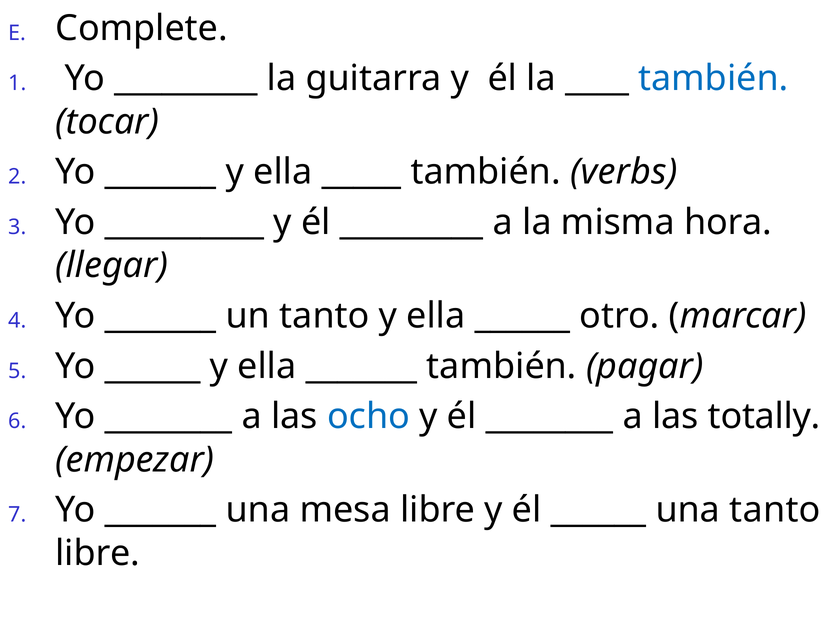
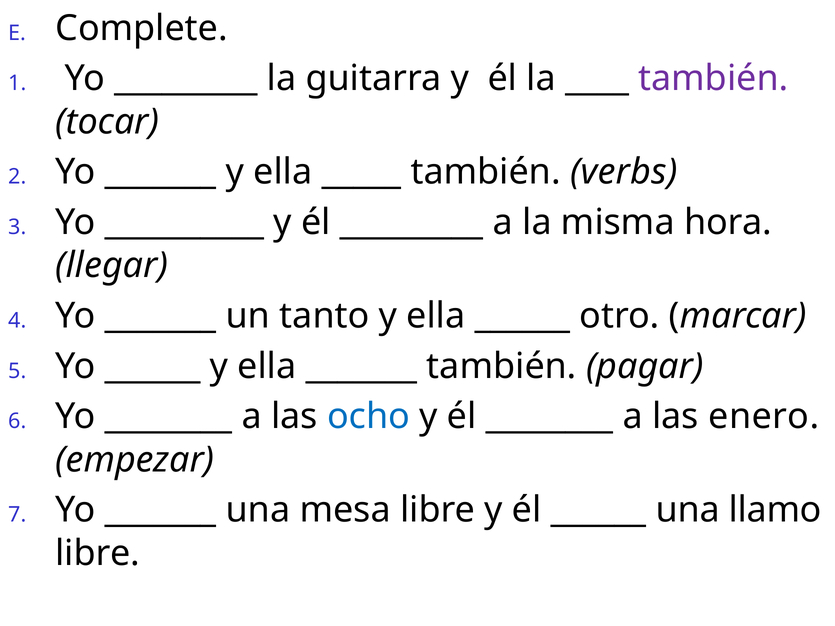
también at (713, 79) colour: blue -> purple
totally: totally -> enero
una tanto: tanto -> llamo
